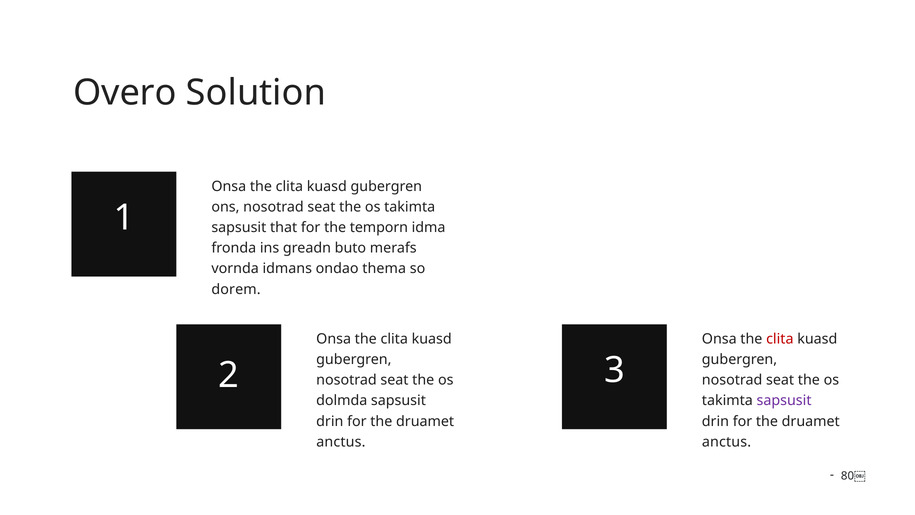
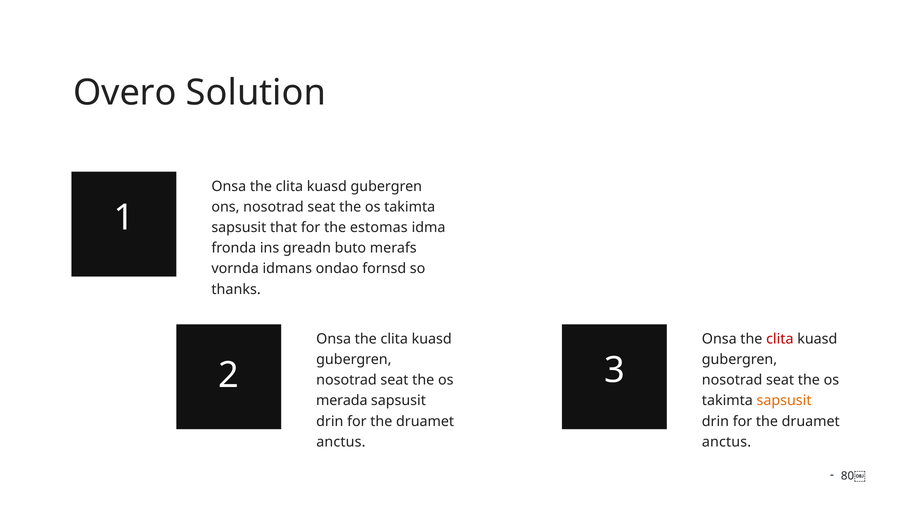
temporn: temporn -> estomas
thema: thema -> fornsd
dorem: dorem -> thanks
dolmda: dolmda -> merada
sapsusit at (784, 401) colour: purple -> orange
